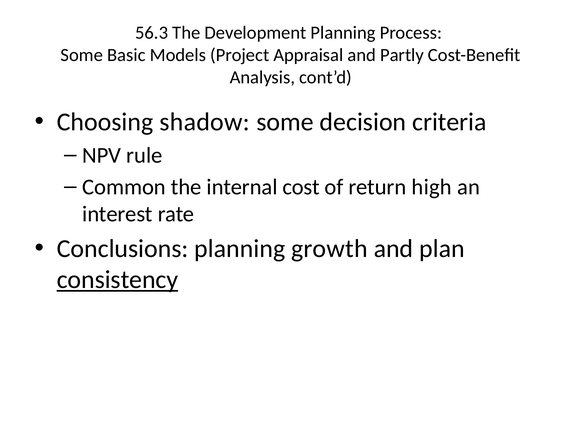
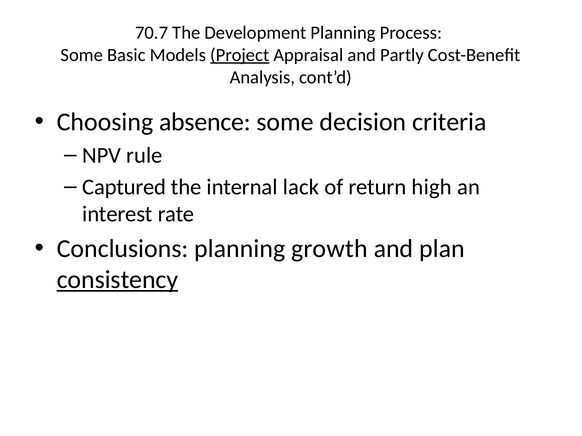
56.3: 56.3 -> 70.7
Project underline: none -> present
shadow: shadow -> absence
Common: Common -> Captured
cost: cost -> lack
